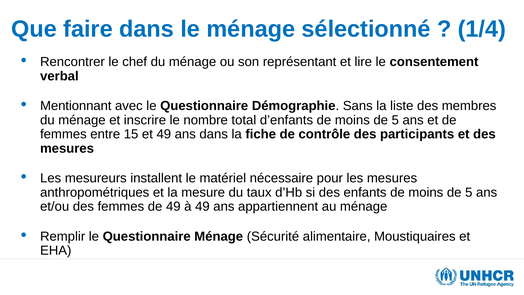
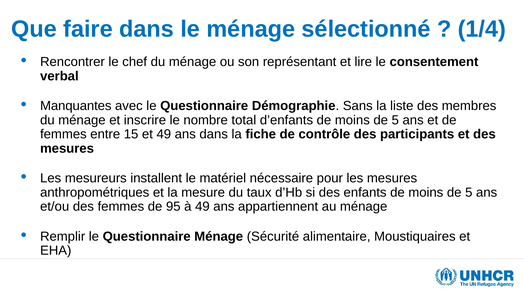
Mentionnant: Mentionnant -> Manquantes
de 49: 49 -> 95
